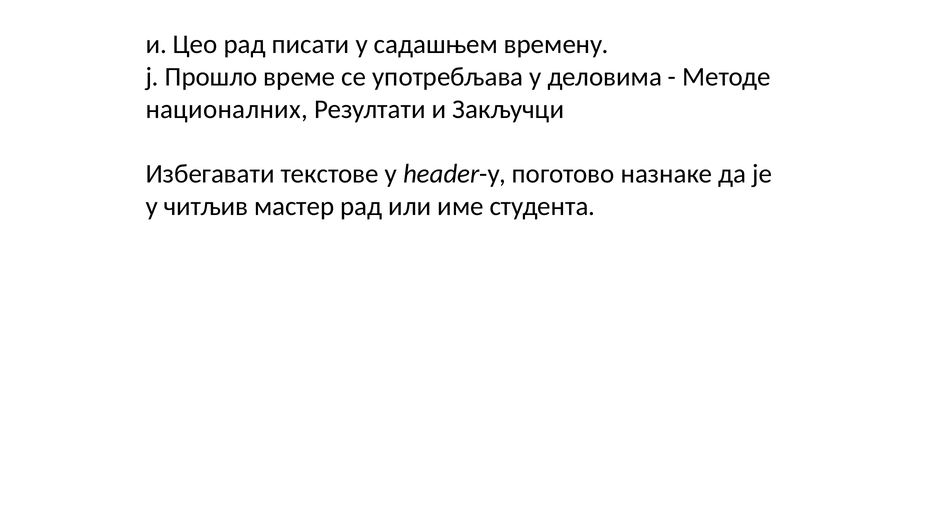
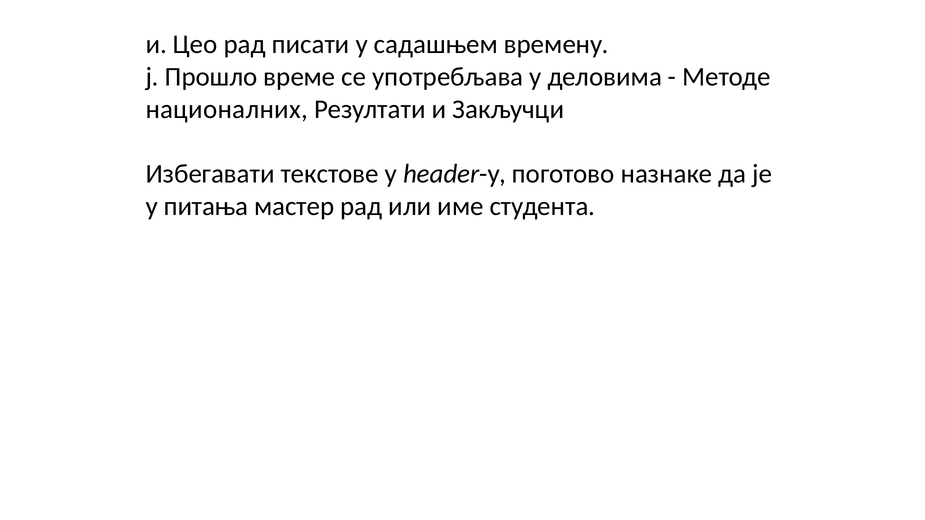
читљив: читљив -> питања
